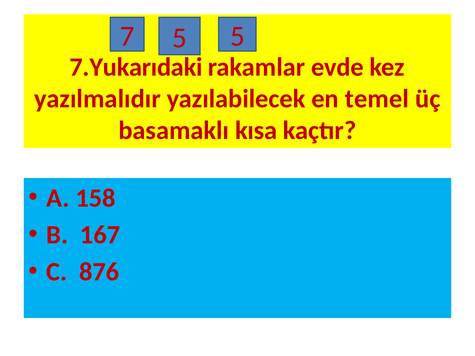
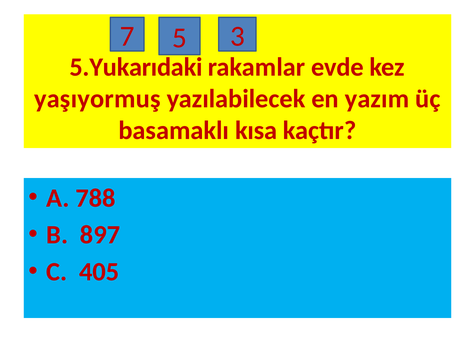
5 5: 5 -> 3
7.Yukarıdaki: 7.Yukarıdaki -> 5.Yukarıdaki
yazılmalıdır: yazılmalıdır -> yaşıyormuş
temel: temel -> yazım
158: 158 -> 788
167: 167 -> 897
876: 876 -> 405
